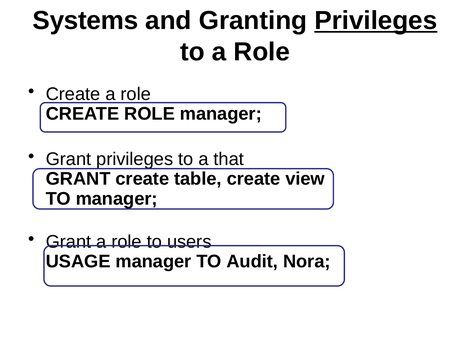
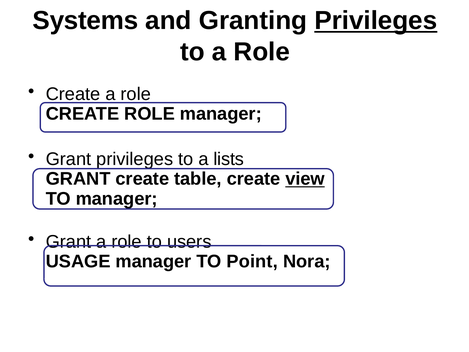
that: that -> lists
view underline: none -> present
Audit: Audit -> Point
